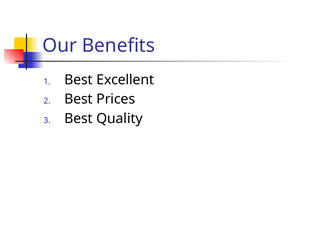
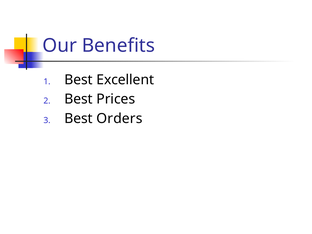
Quality: Quality -> Orders
